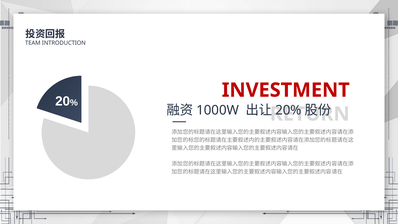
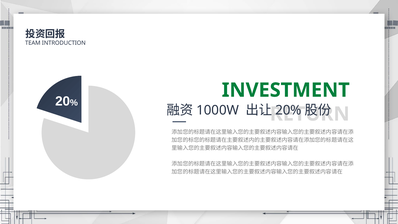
INVESTMENT colour: red -> green
